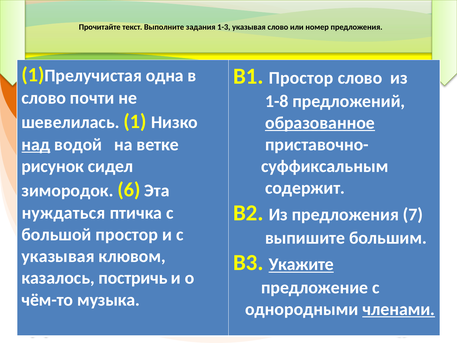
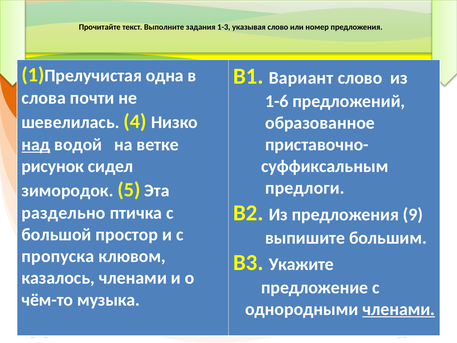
В1 Простор: Простор -> Вариант
слово at (44, 98): слово -> слова
1-8: 1-8 -> 1-6
шевелилась 1: 1 -> 4
образованное underline: present -> none
содержит: содержит -> предлоги
6: 6 -> 5
7: 7 -> 9
нуждаться: нуждаться -> раздельно
указывая at (58, 256): указывая -> пропуска
Укажите underline: present -> none
казалось постричь: постричь -> членами
